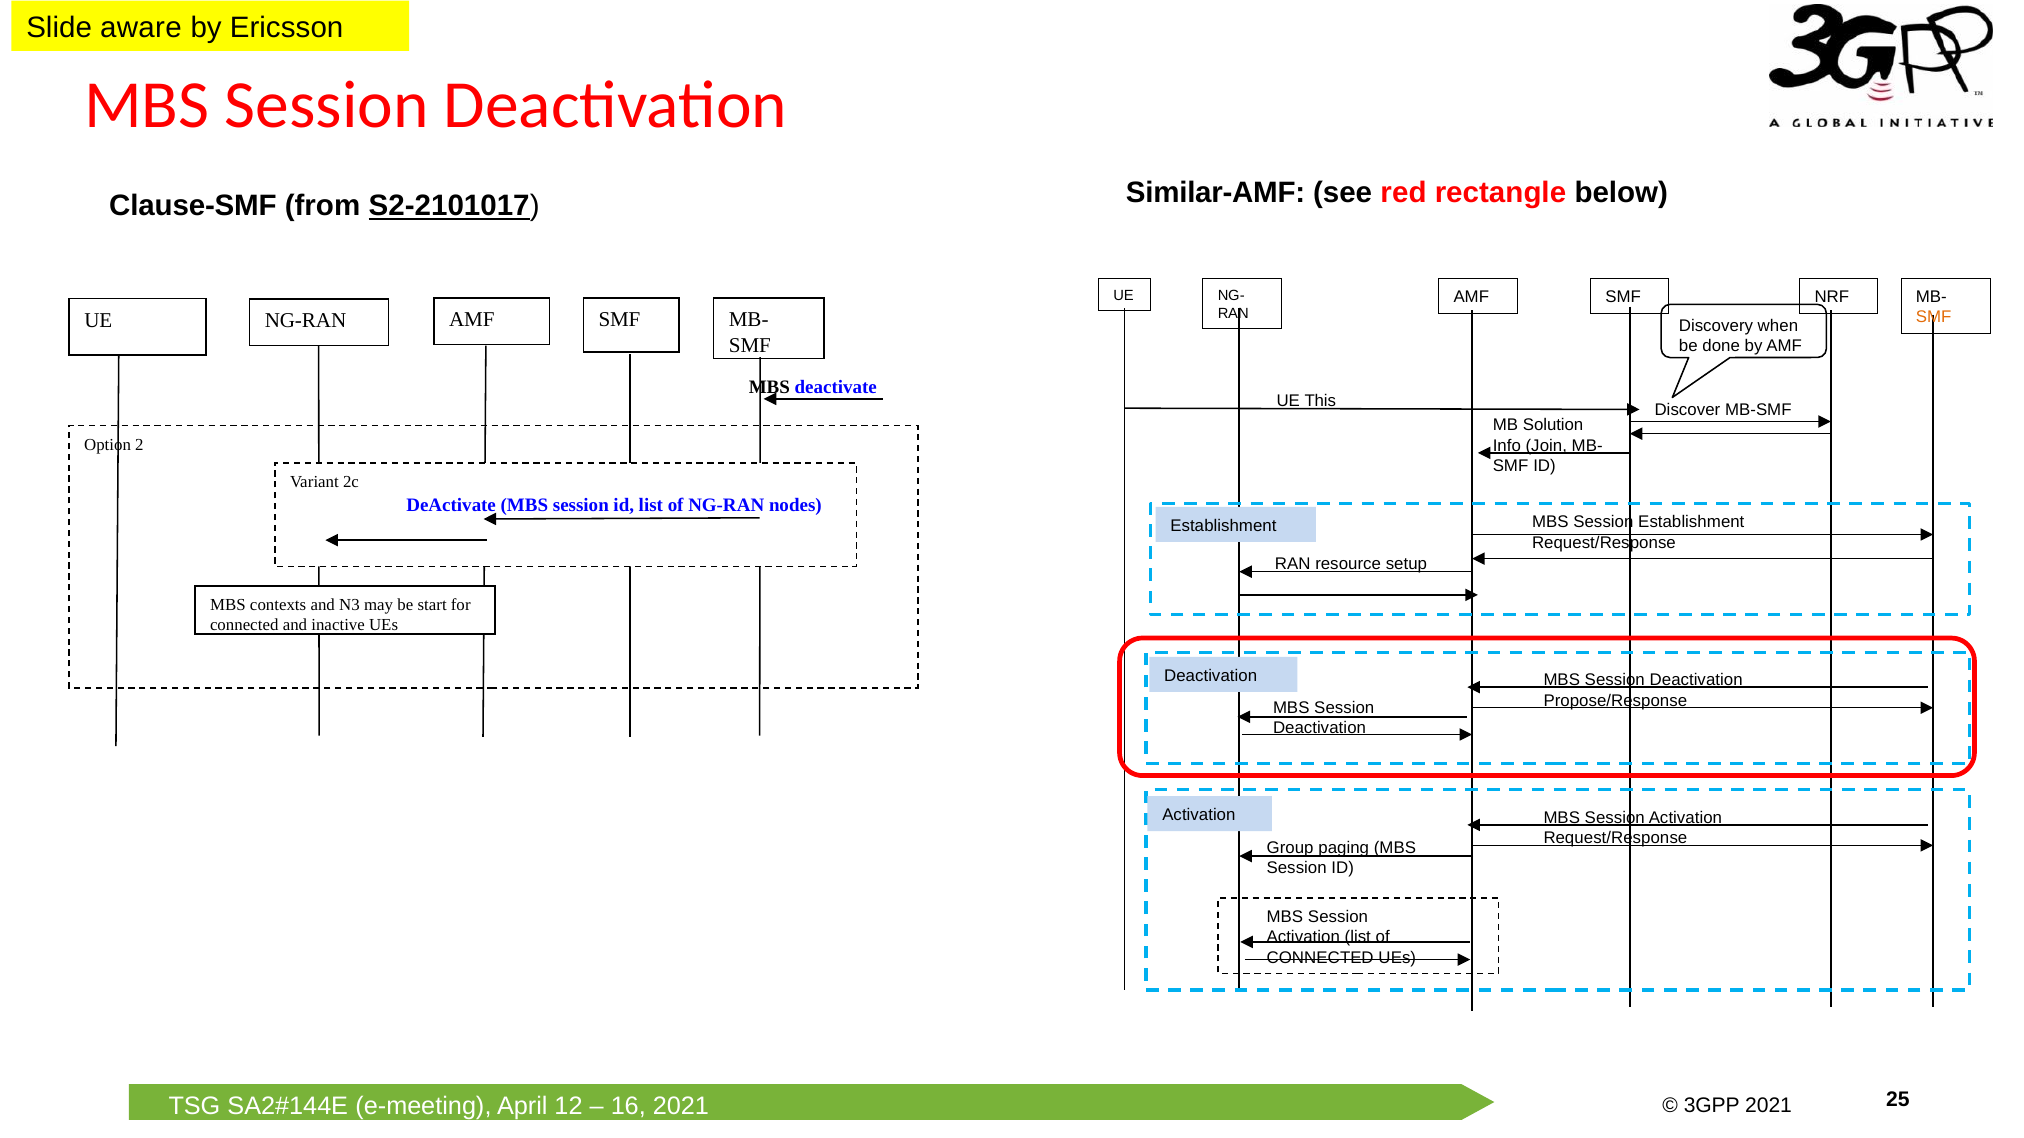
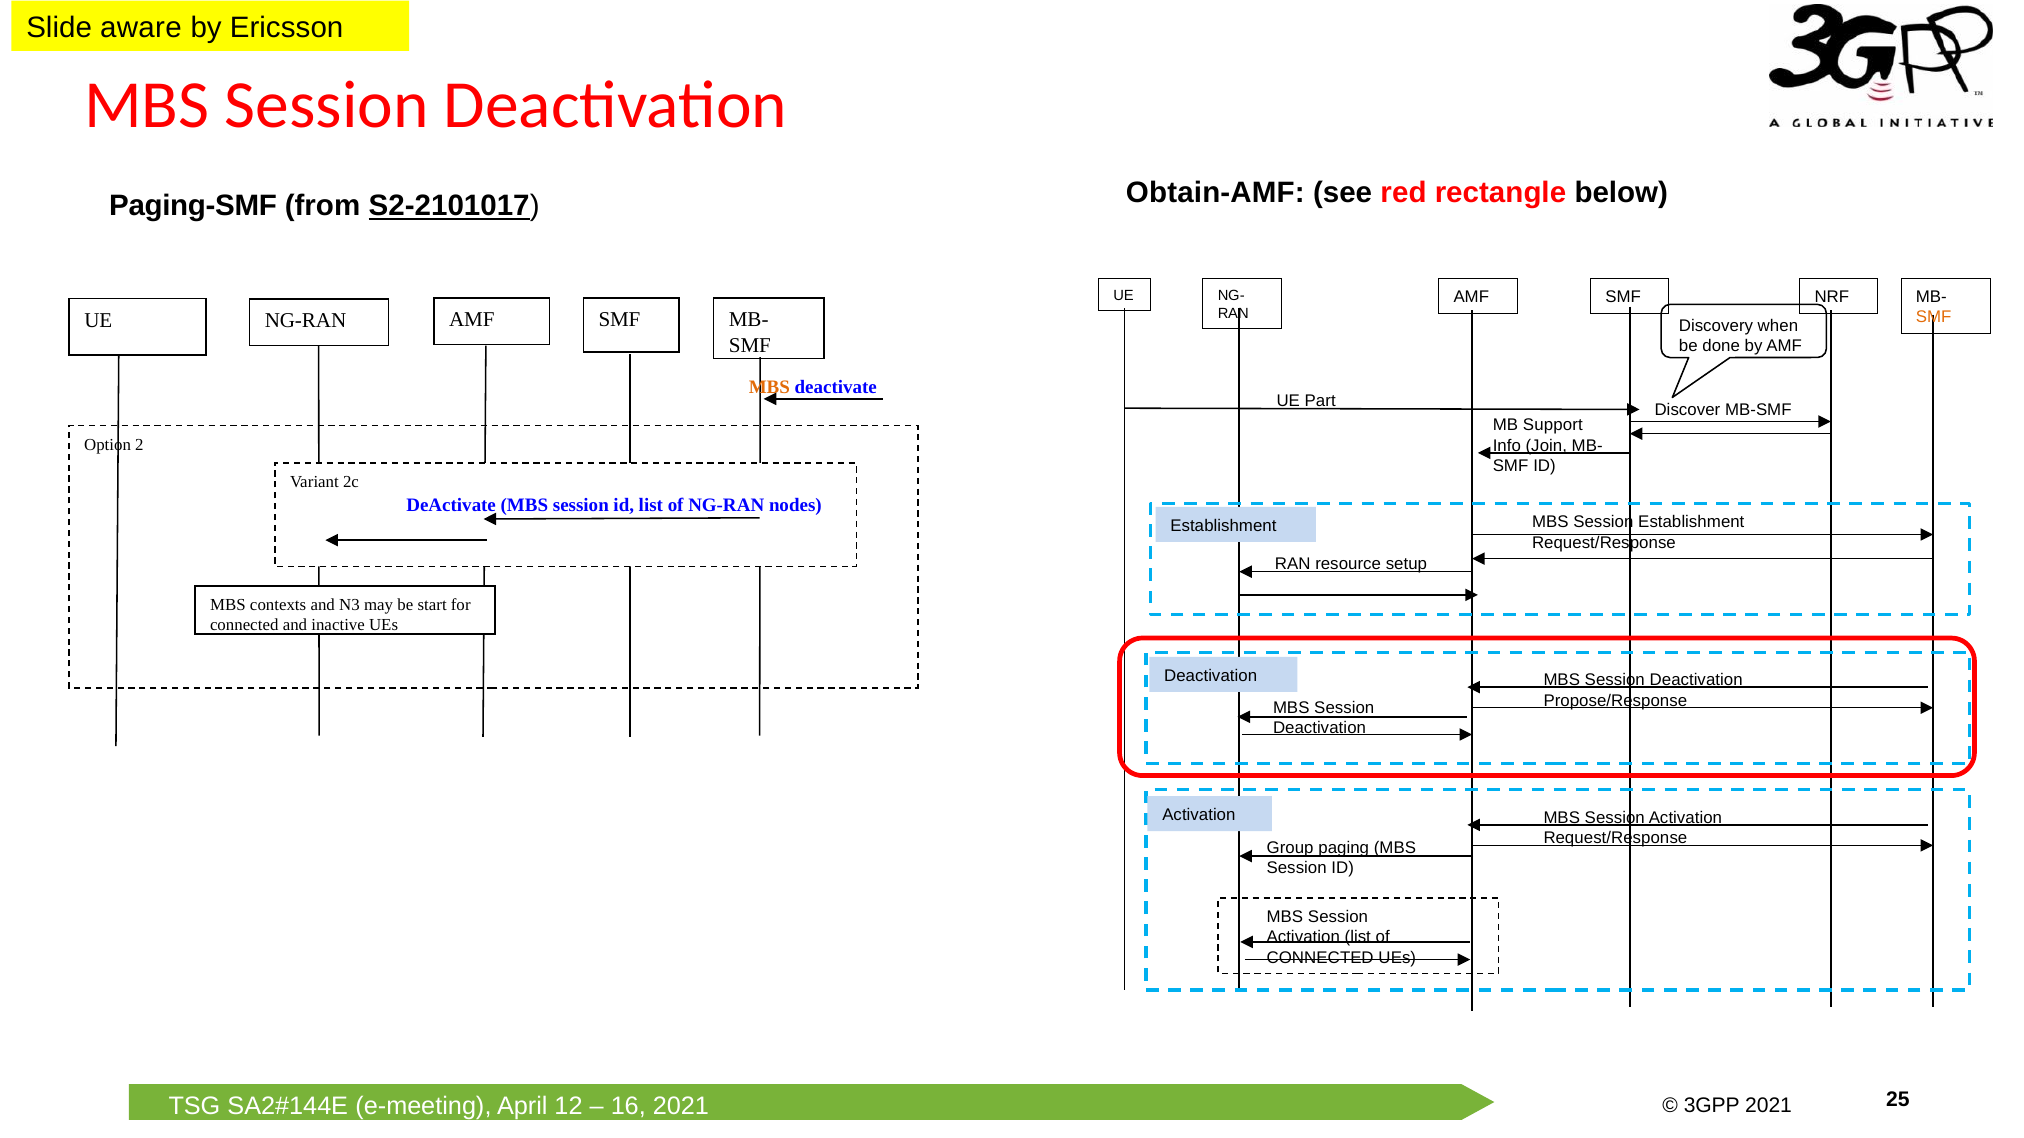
Similar-AMF: Similar-AMF -> Obtain-AMF
Clause-SMF: Clause-SMF -> Paging-SMF
MBS at (769, 387) colour: black -> orange
This: This -> Part
Solution: Solution -> Support
